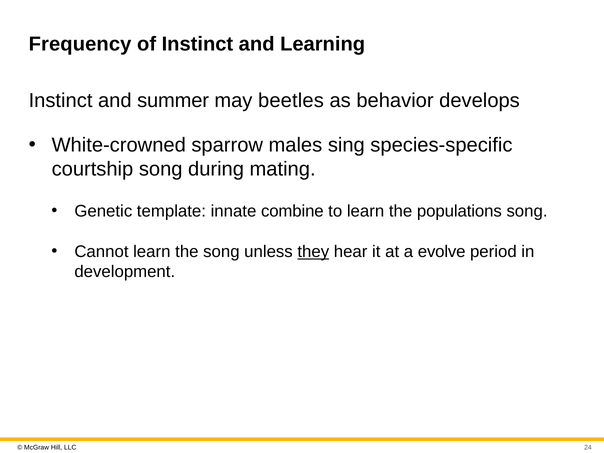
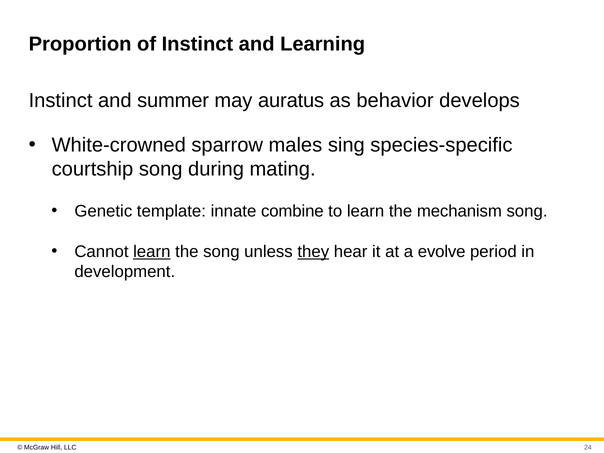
Frequency: Frequency -> Proportion
beetles: beetles -> auratus
populations: populations -> mechanism
learn at (152, 252) underline: none -> present
